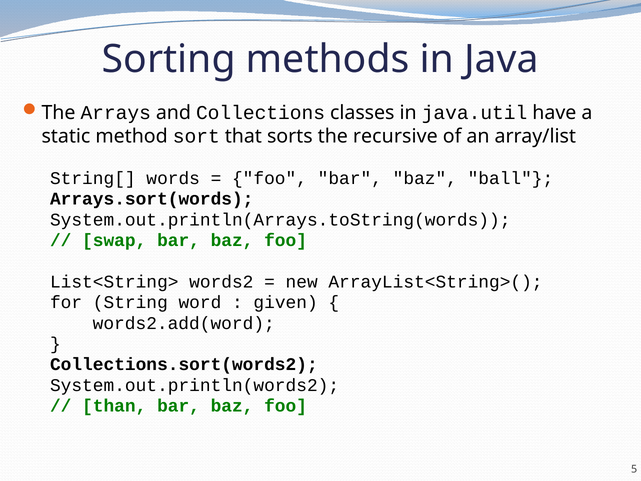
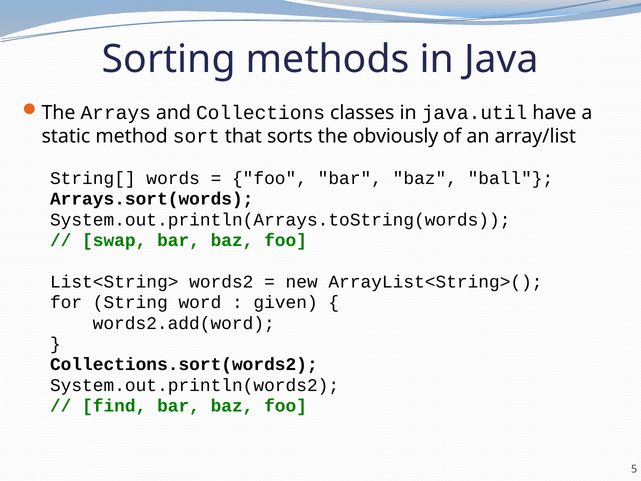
recursive: recursive -> obviously
than: than -> find
